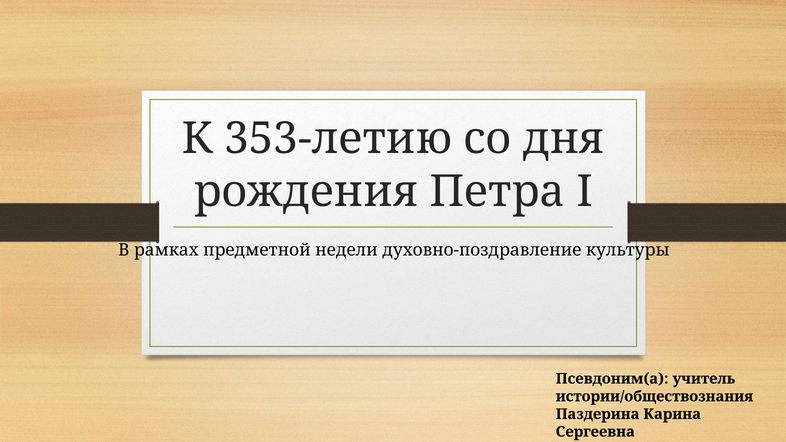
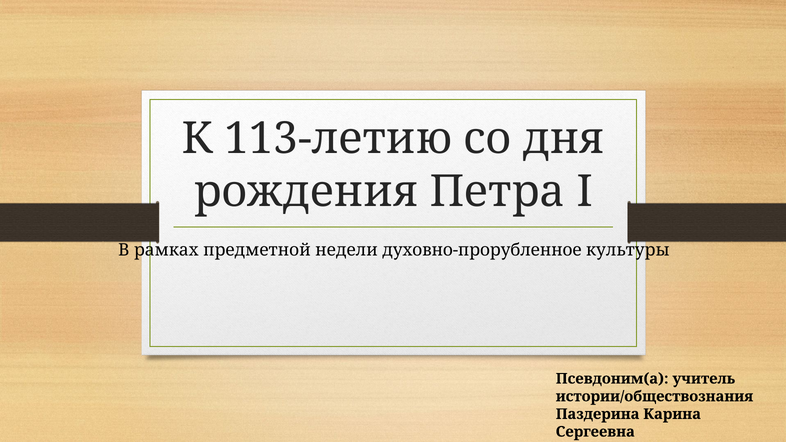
353-летию: 353-летию -> 113-летию
духовно-поздравление: духовно-поздравление -> духовно-прорубленное
